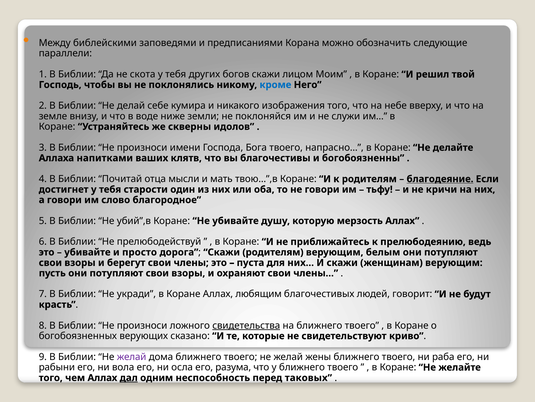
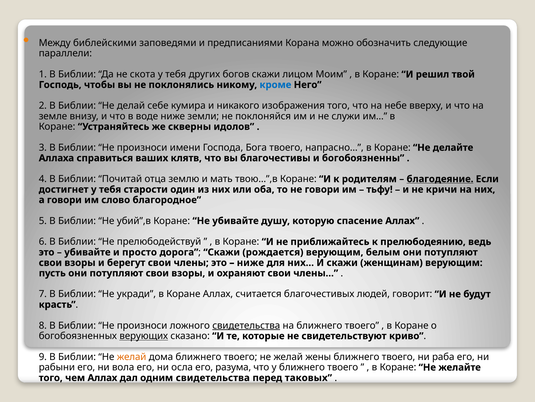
напитками: напитками -> справиться
мысли: мысли -> землю
мерзость: мерзость -> спасение
Скажи родителям: родителям -> рождается
пуста at (250, 262): пуста -> ниже
любящим: любящим -> считается
верующих underline: none -> present
желай at (132, 356) colour: purple -> orange
дал underline: present -> none
одним неспособность: неспособность -> свидетельства
